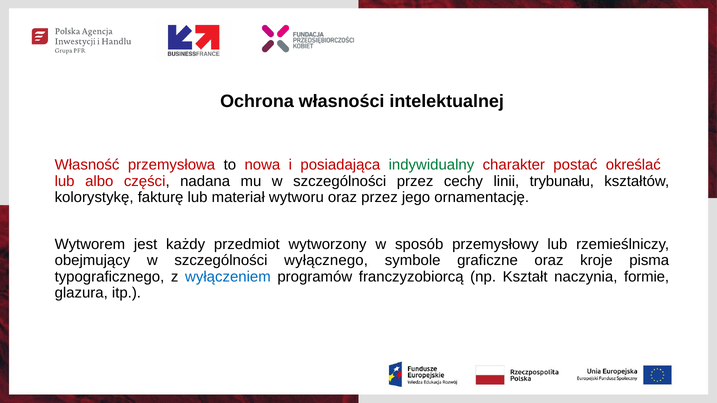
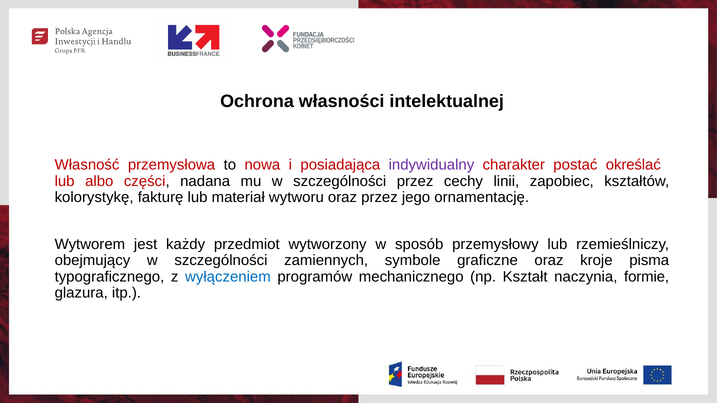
indywidualny colour: green -> purple
trybunału: trybunału -> zapobiec
wyłącznego: wyłącznego -> zamiennych
franczyzobiorcą: franczyzobiorcą -> mechanicznego
